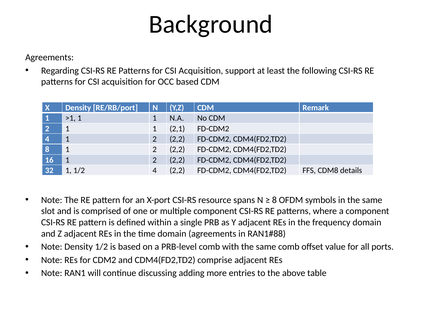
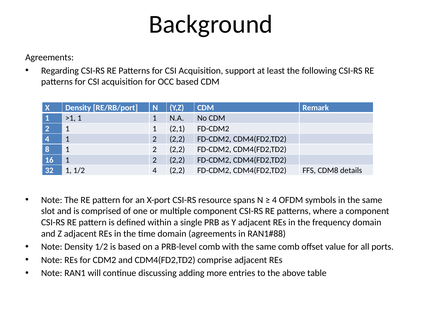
8 at (274, 200): 8 -> 4
